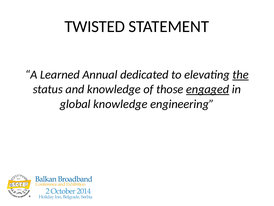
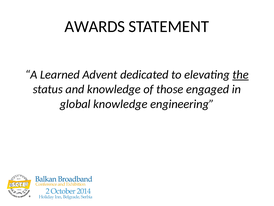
TWISTED: TWISTED -> AWARDS
Annual: Annual -> Advent
engaged underline: present -> none
